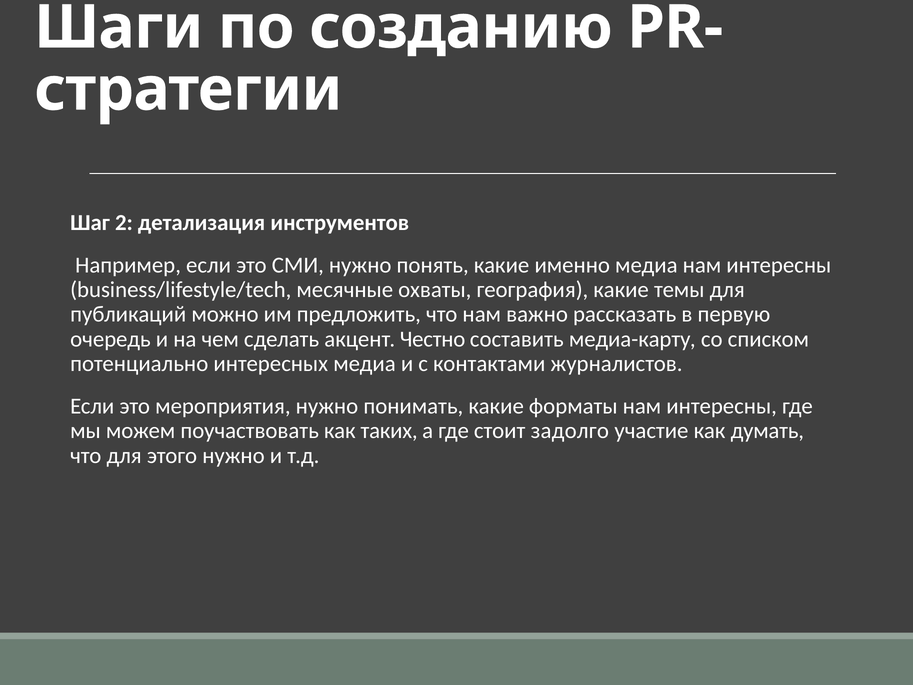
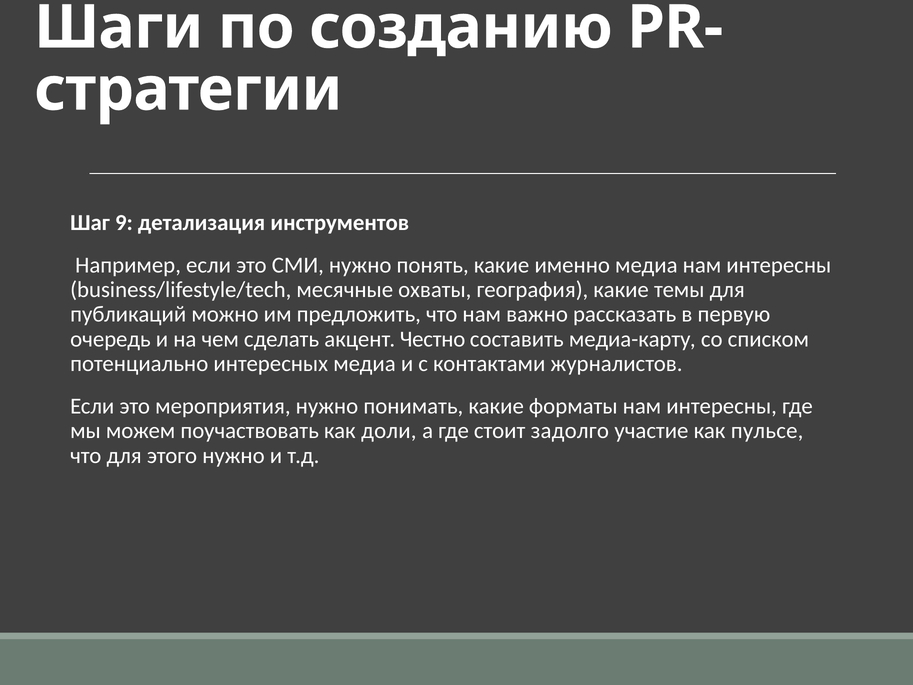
2: 2 -> 9
таких: таких -> доли
думать: думать -> пульсе
